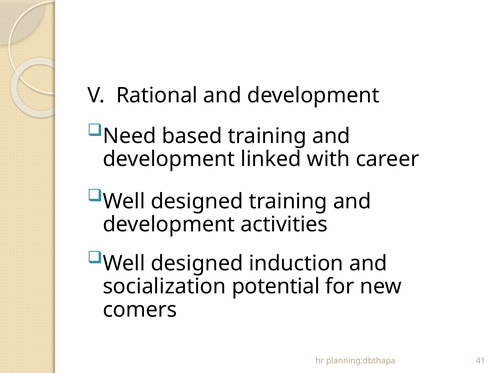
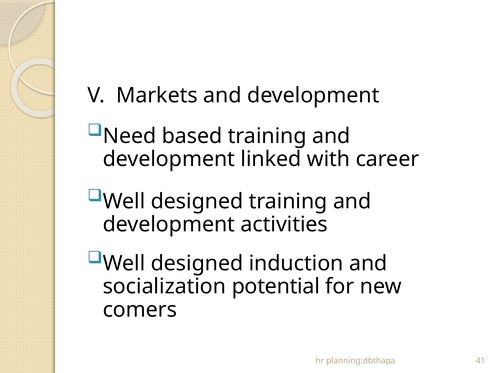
Rational: Rational -> Markets
